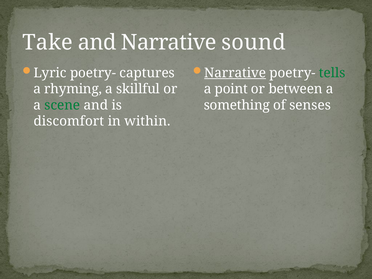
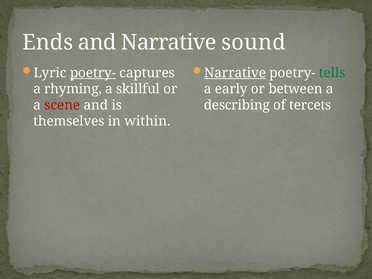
Take: Take -> Ends
poetry- at (93, 73) underline: none -> present
point: point -> early
scene colour: green -> red
something: something -> describing
senses: senses -> tercets
discomfort: discomfort -> themselves
